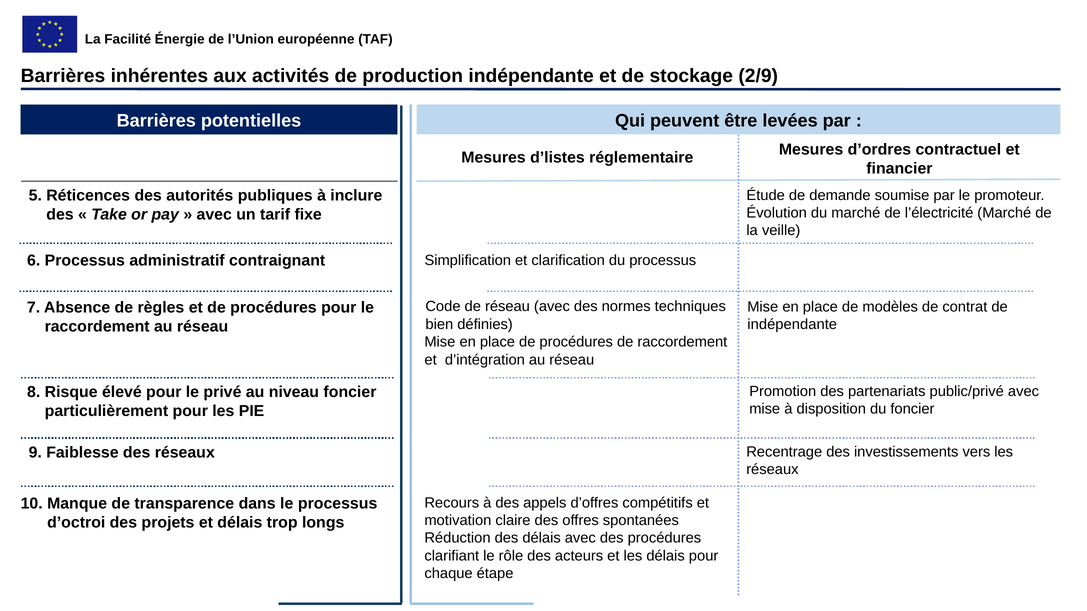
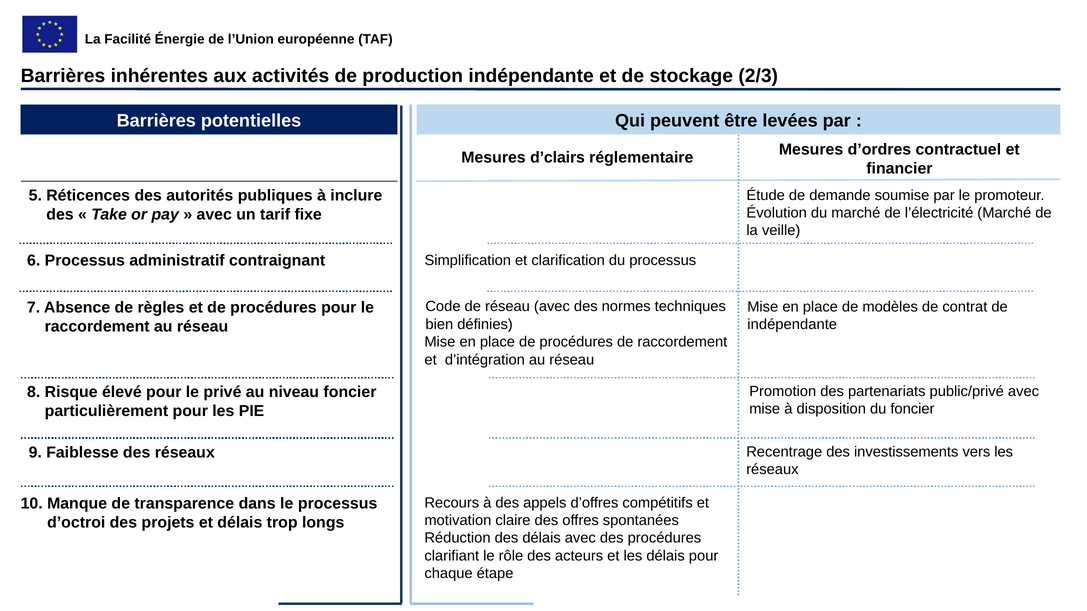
2/9: 2/9 -> 2/3
d’listes: d’listes -> d’clairs
